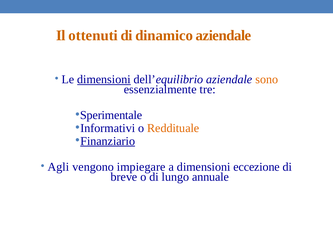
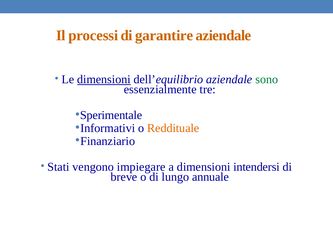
ottenuti: ottenuti -> processi
dinamico: dinamico -> garantire
sono colour: orange -> green
Finanziario underline: present -> none
Agli: Agli -> Stati
eccezione: eccezione -> intendersi
